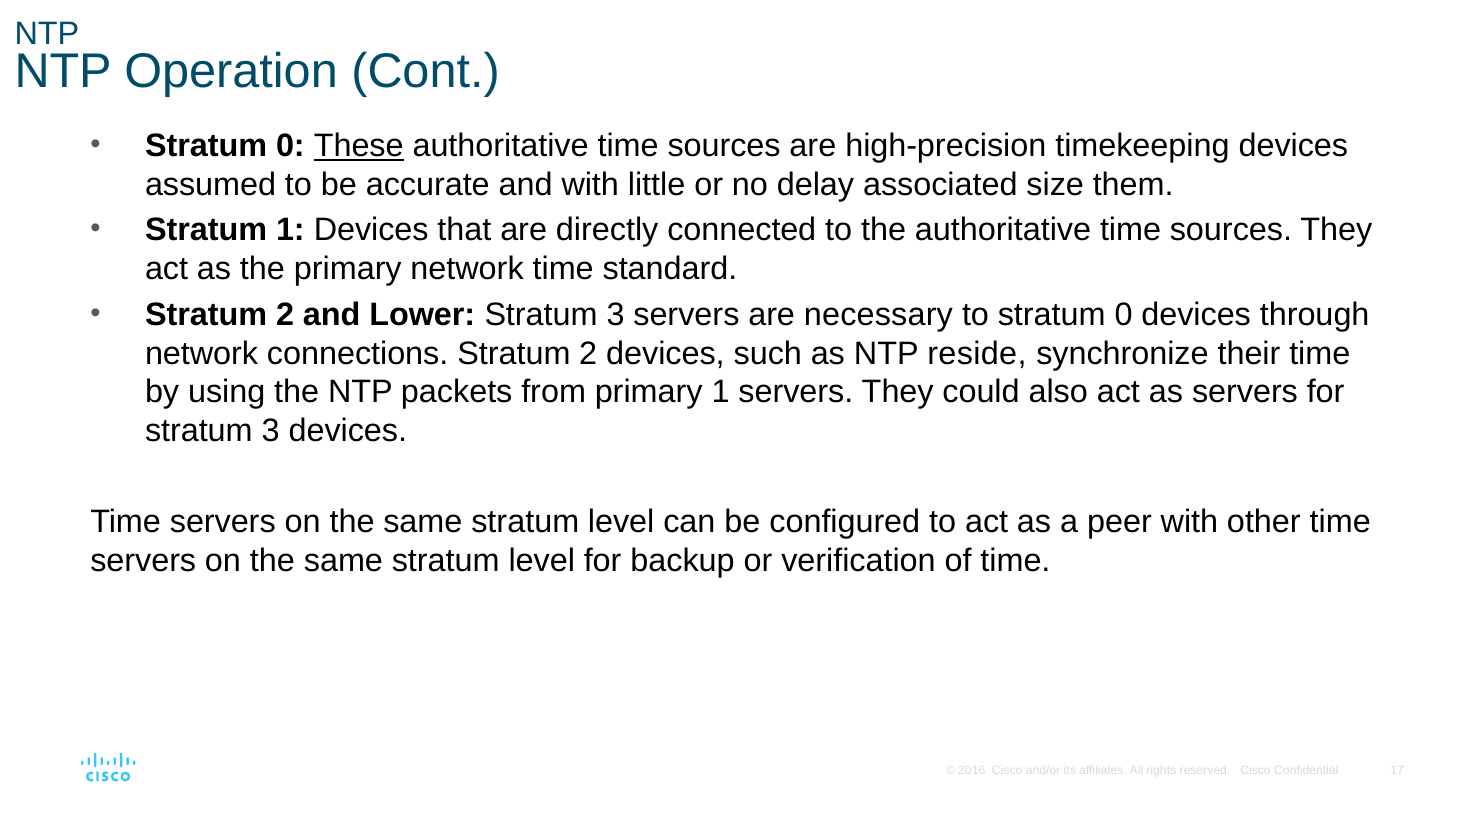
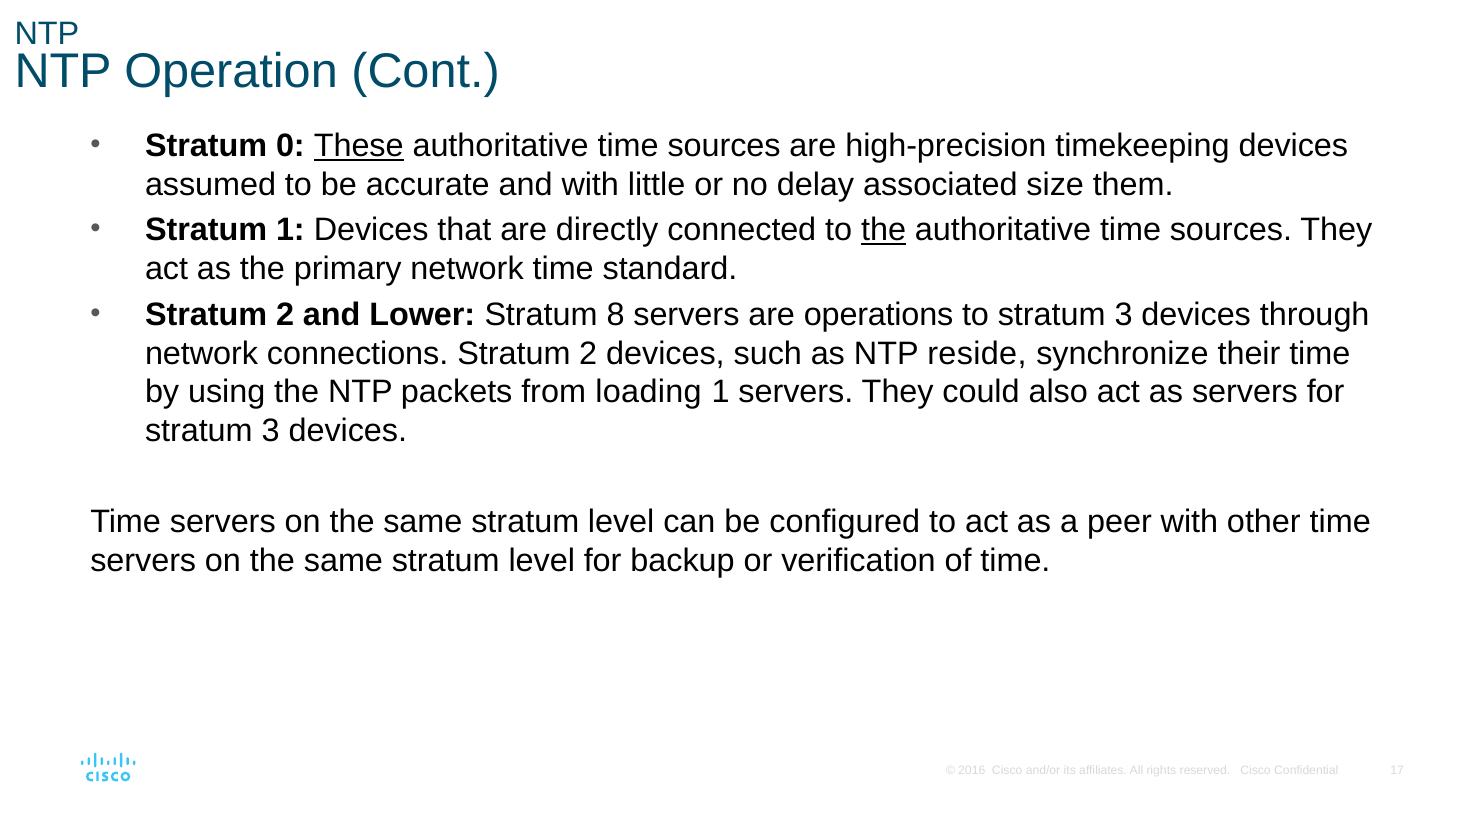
the at (884, 230) underline: none -> present
Lower Stratum 3: 3 -> 8
necessary: necessary -> operations
to stratum 0: 0 -> 3
from primary: primary -> loading
